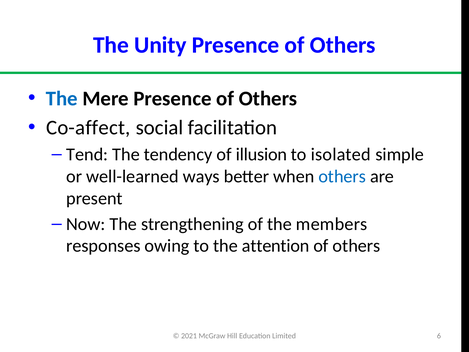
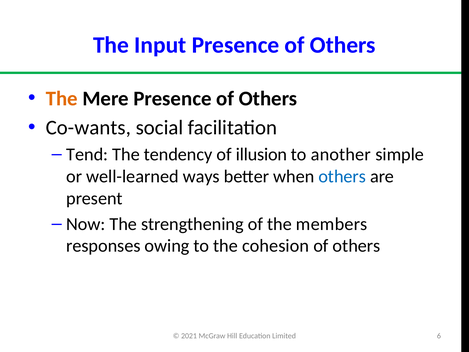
Unity: Unity -> Input
The at (62, 98) colour: blue -> orange
Co-affect: Co-affect -> Co-wants
isolated: isolated -> another
attention: attention -> cohesion
